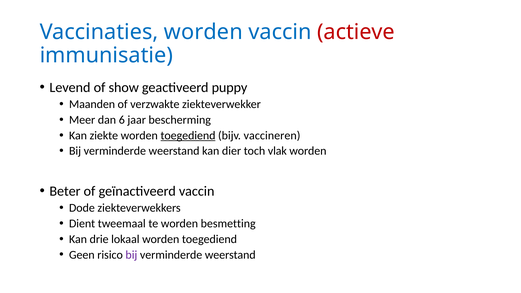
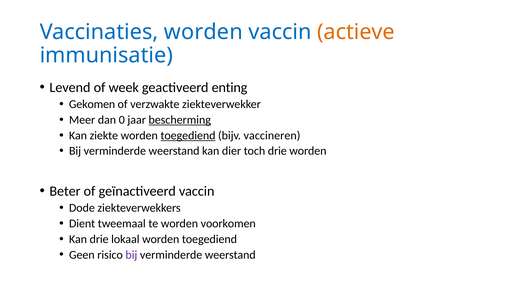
actieve colour: red -> orange
show: show -> week
puppy: puppy -> enting
Maanden: Maanden -> Gekomen
6: 6 -> 0
bescherming underline: none -> present
toch vlak: vlak -> drie
besmetting: besmetting -> voorkomen
